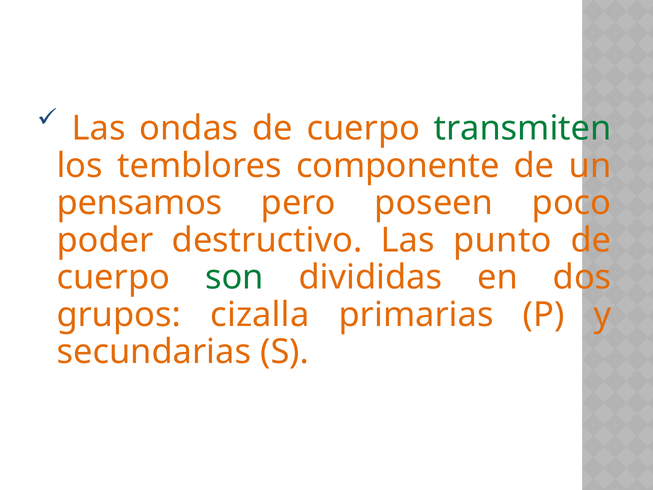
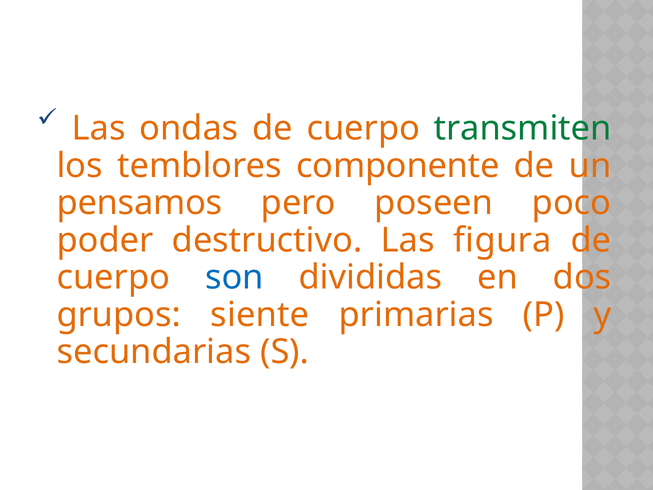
punto: punto -> figura
son colour: green -> blue
cizalla: cizalla -> siente
